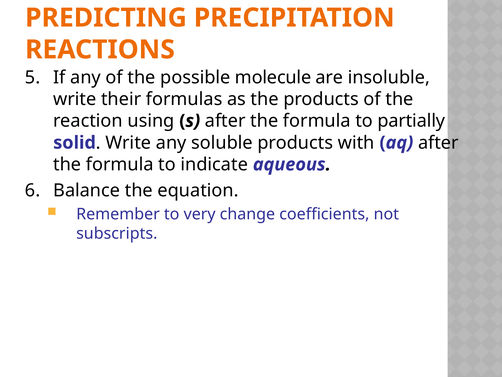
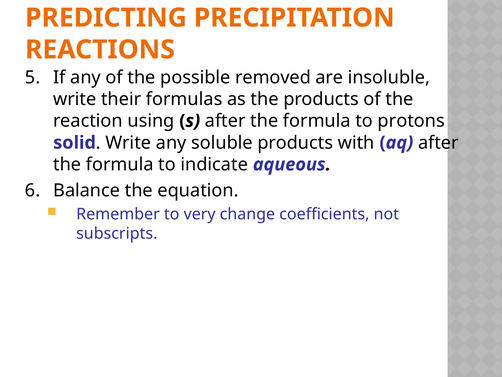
molecule: molecule -> removed
partially: partially -> protons
